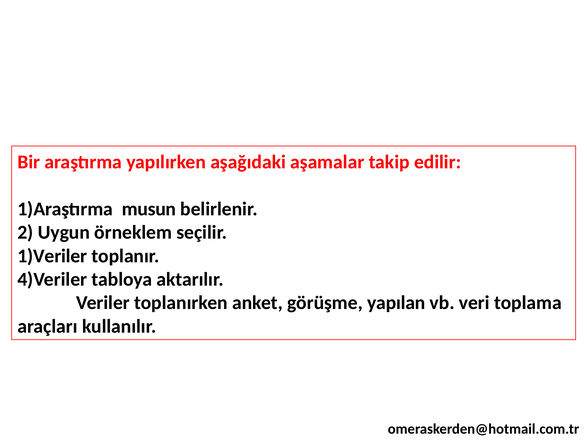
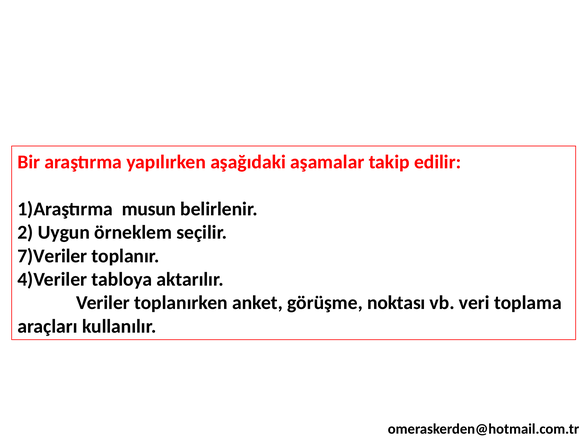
1)Veriler: 1)Veriler -> 7)Veriler
yapılan: yapılan -> noktası
